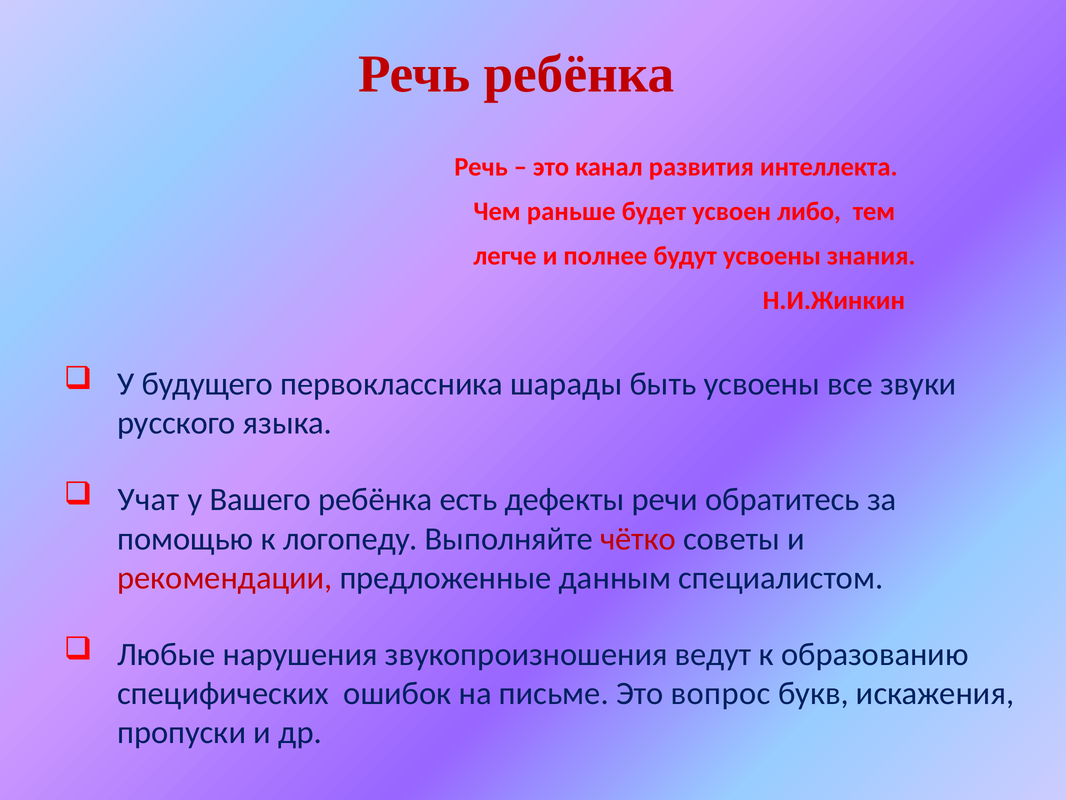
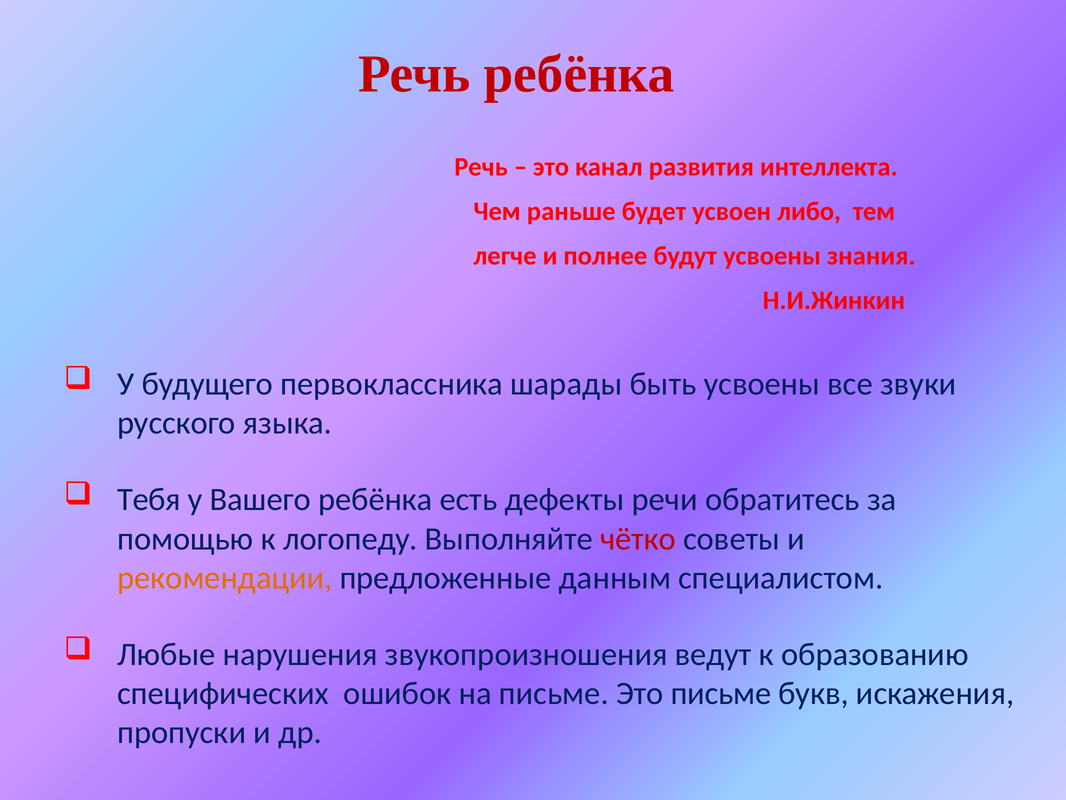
Учат: Учат -> Тебя
рекомендации colour: red -> orange
Это вопрос: вопрос -> письме
